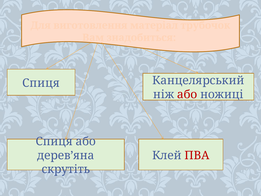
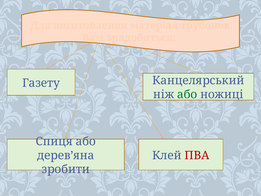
Спиця at (41, 83): Спиця -> Газету
або at (187, 94) colour: red -> green
скрутіть: скрутіть -> зробити
